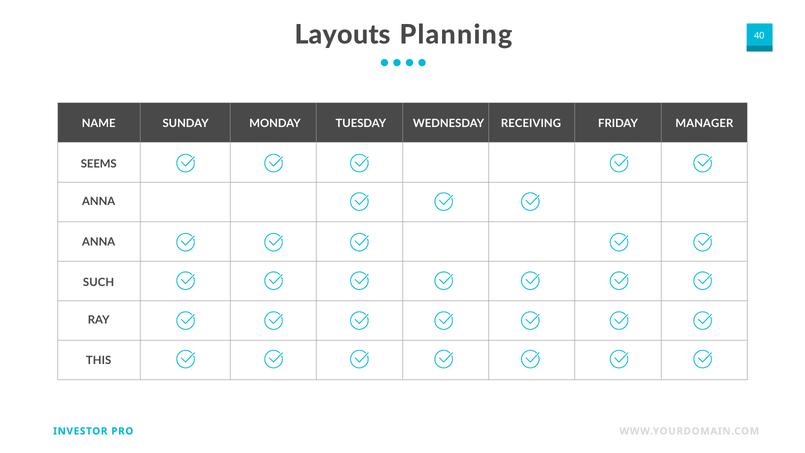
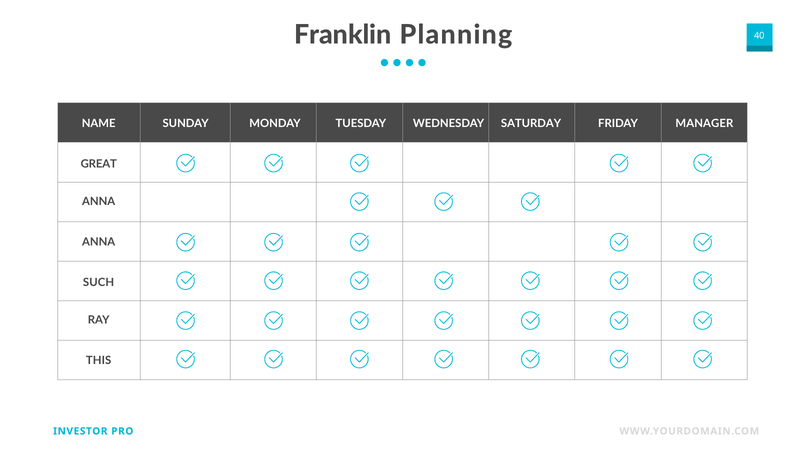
Layouts: Layouts -> Franklin
RECEIVING: RECEIVING -> SATURDAY
SEEMS: SEEMS -> GREAT
